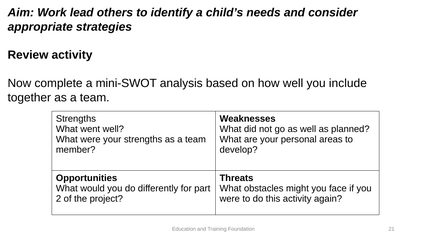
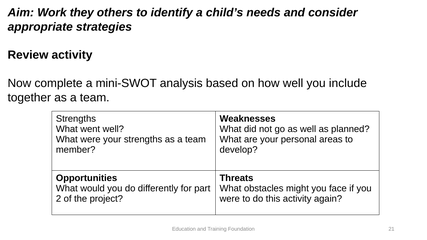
lead: lead -> they
